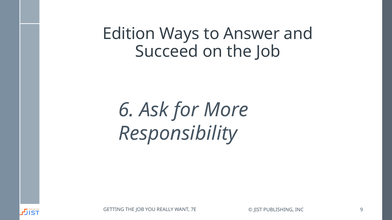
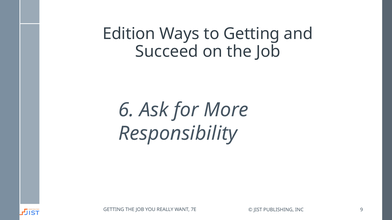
to Answer: Answer -> Getting
